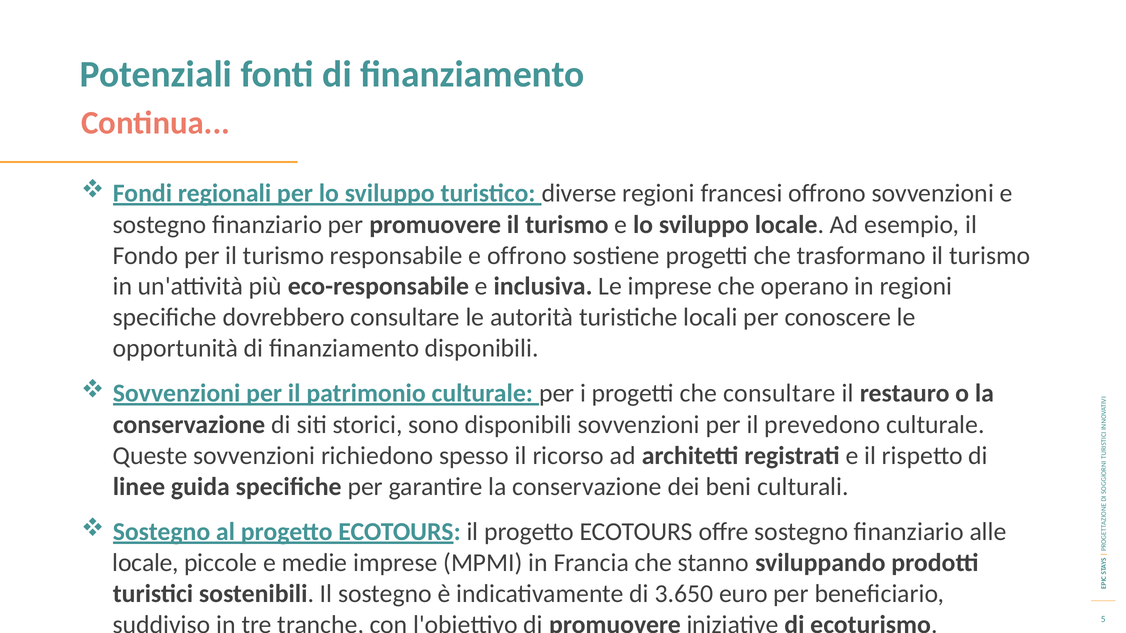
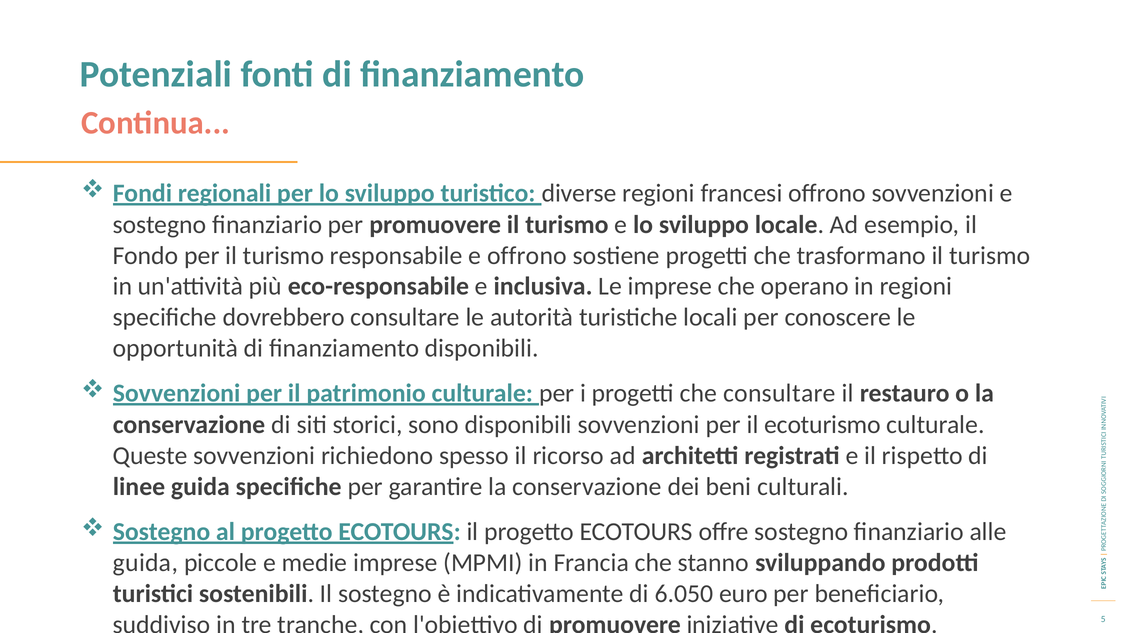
il prevedono: prevedono -> ecoturismo
locale at (146, 563): locale -> guida
3.650: 3.650 -> 6.050
